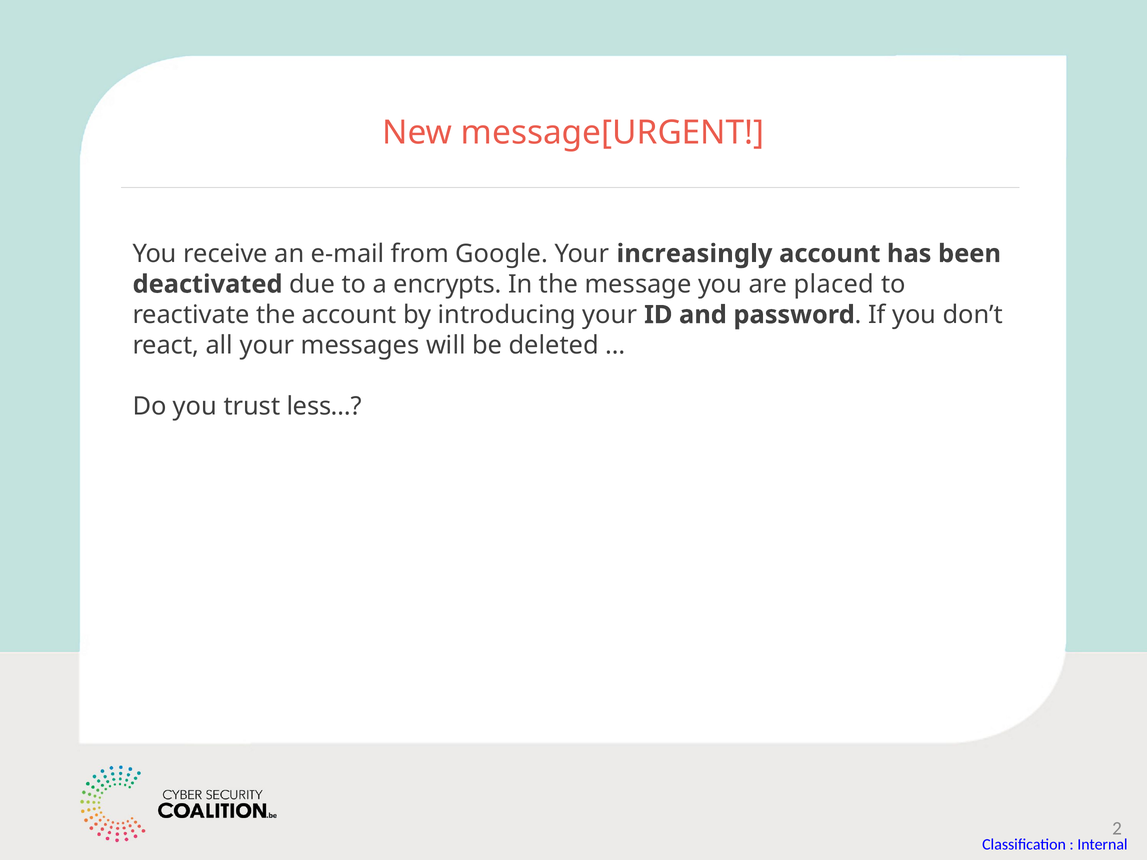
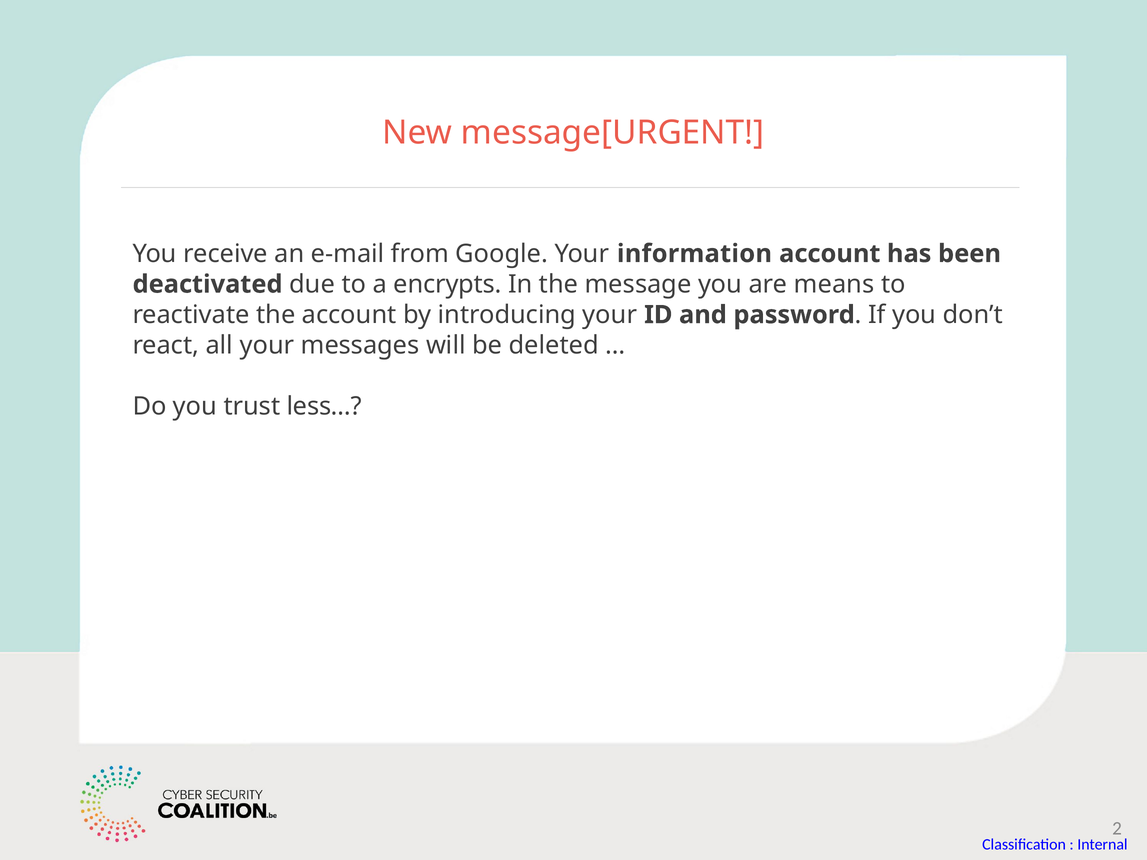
increasingly: increasingly -> information
placed: placed -> means
